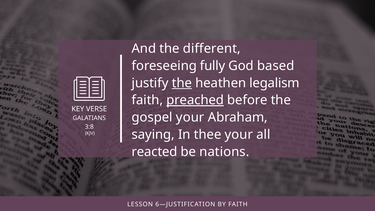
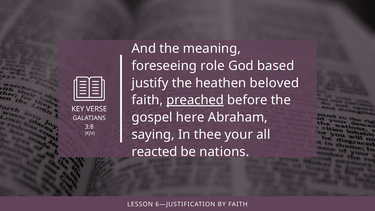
different: different -> meaning
fully: fully -> role
the at (182, 83) underline: present -> none
legalism: legalism -> beloved
gospel your: your -> here
